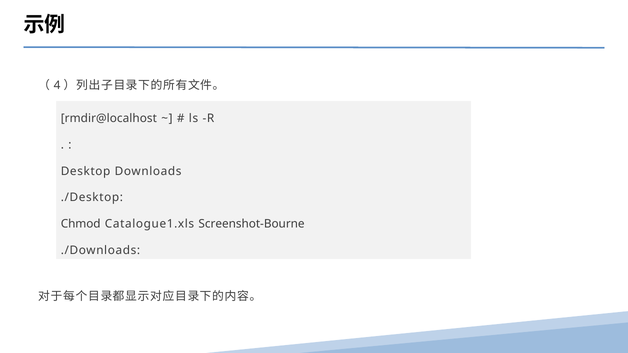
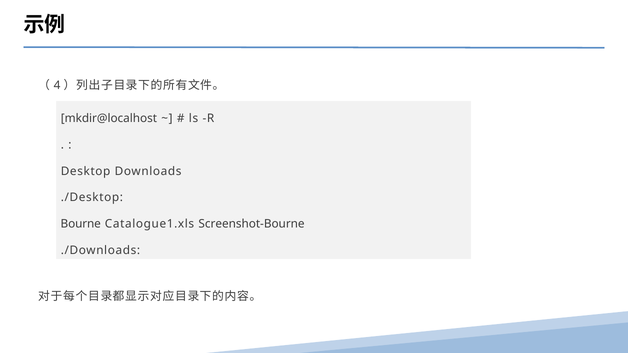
rmdir@localhost: rmdir@localhost -> mkdir@localhost
Chmod: Chmod -> Bourne
